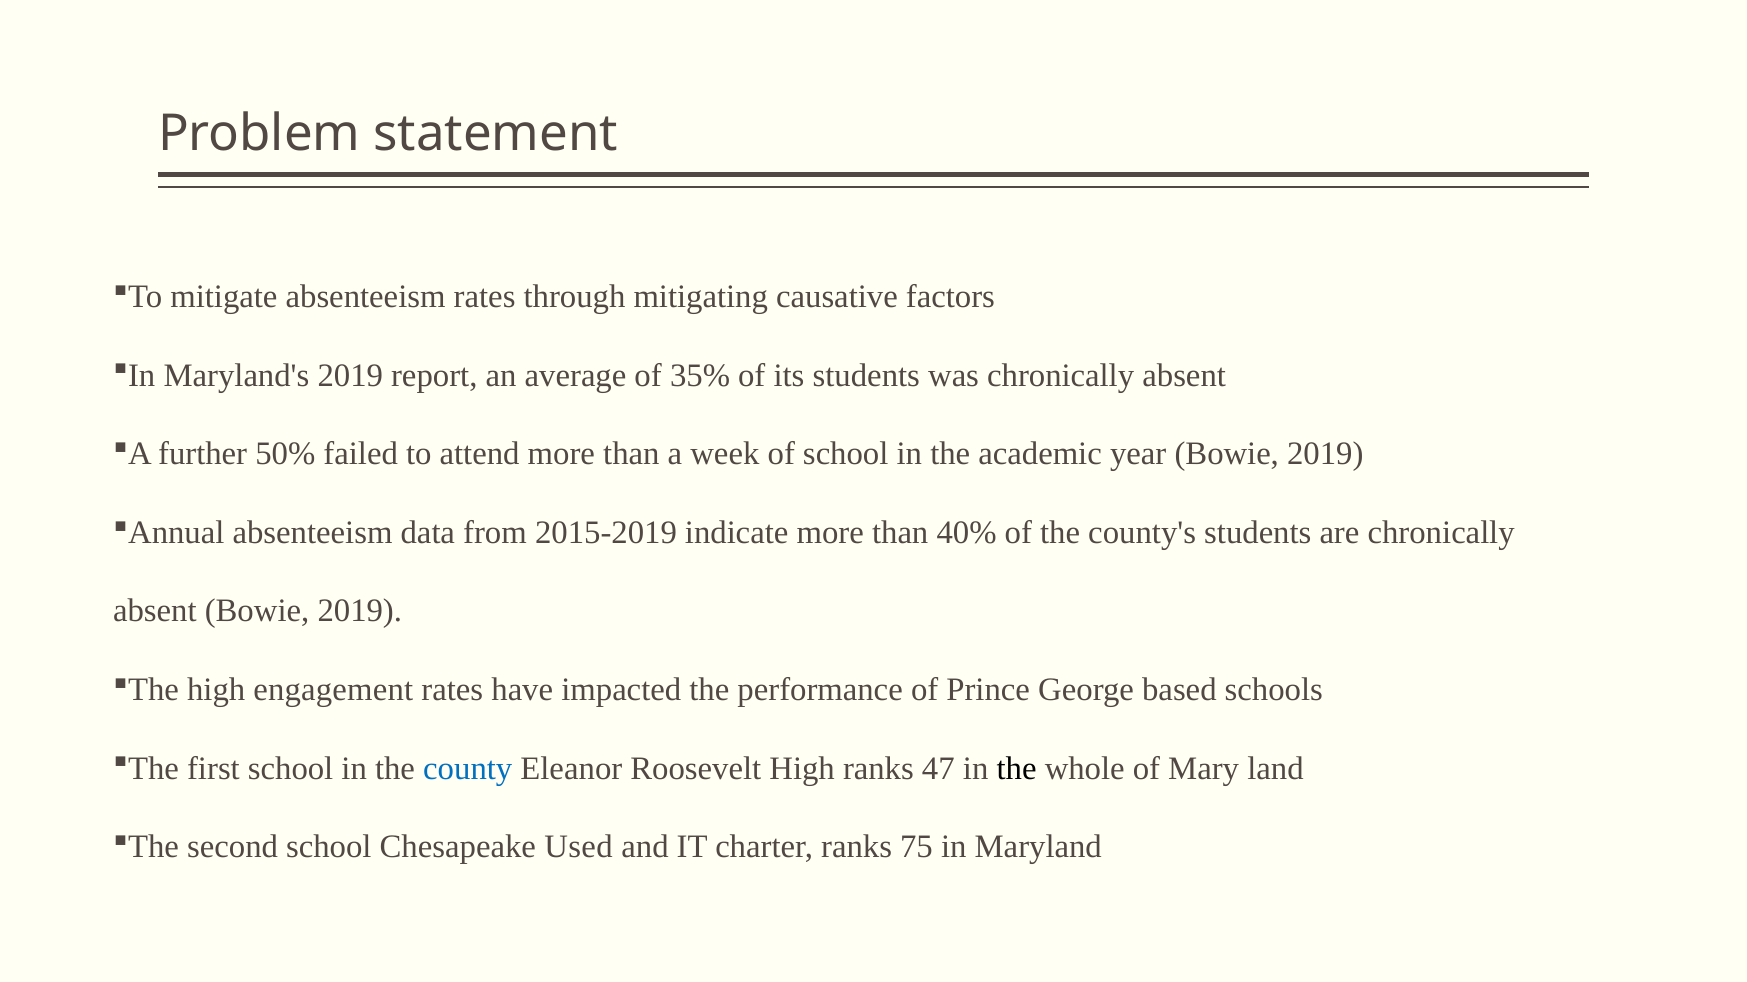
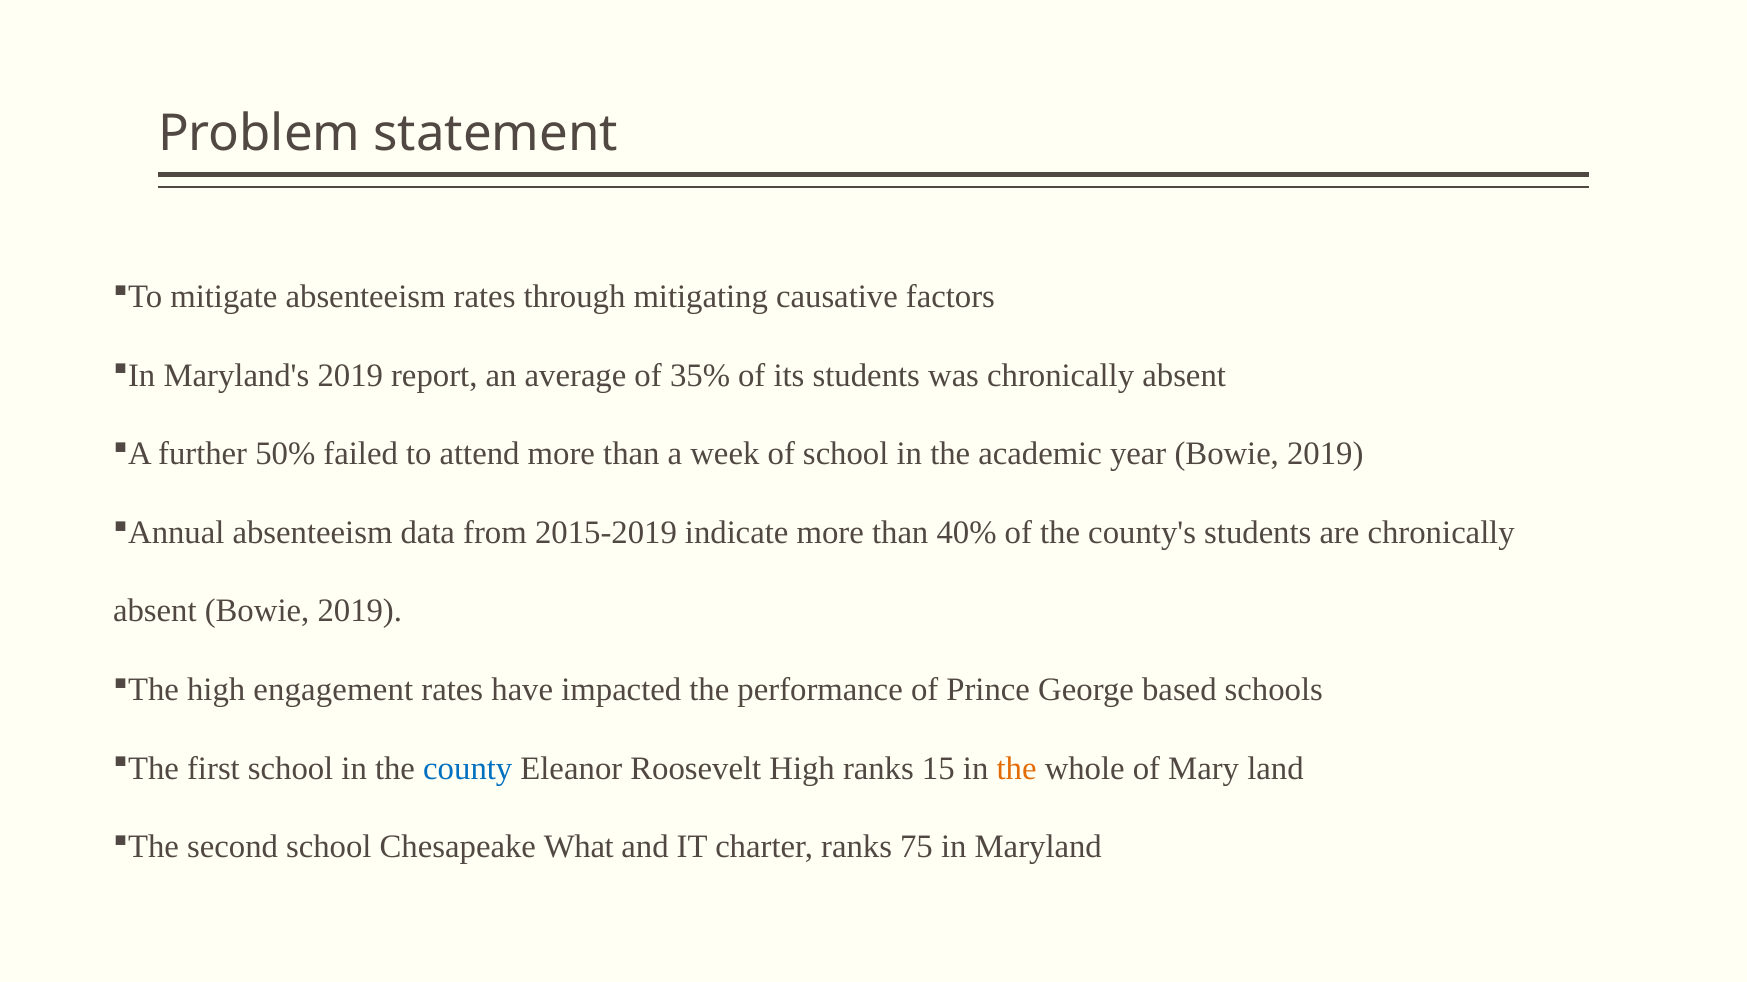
47: 47 -> 15
the at (1017, 769) colour: black -> orange
Used: Used -> What
